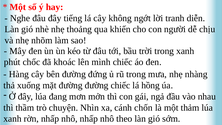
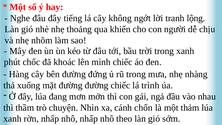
diễn: diễn -> lộng
hồng: hồng -> trình
